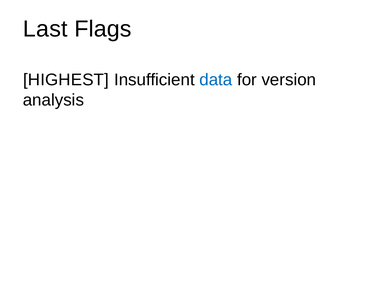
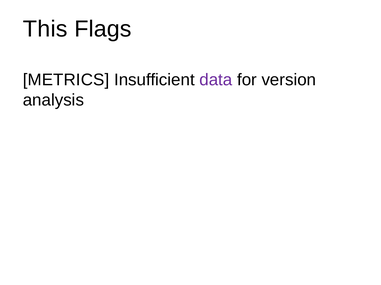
Last: Last -> This
HIGHEST: HIGHEST -> METRICS
data colour: blue -> purple
